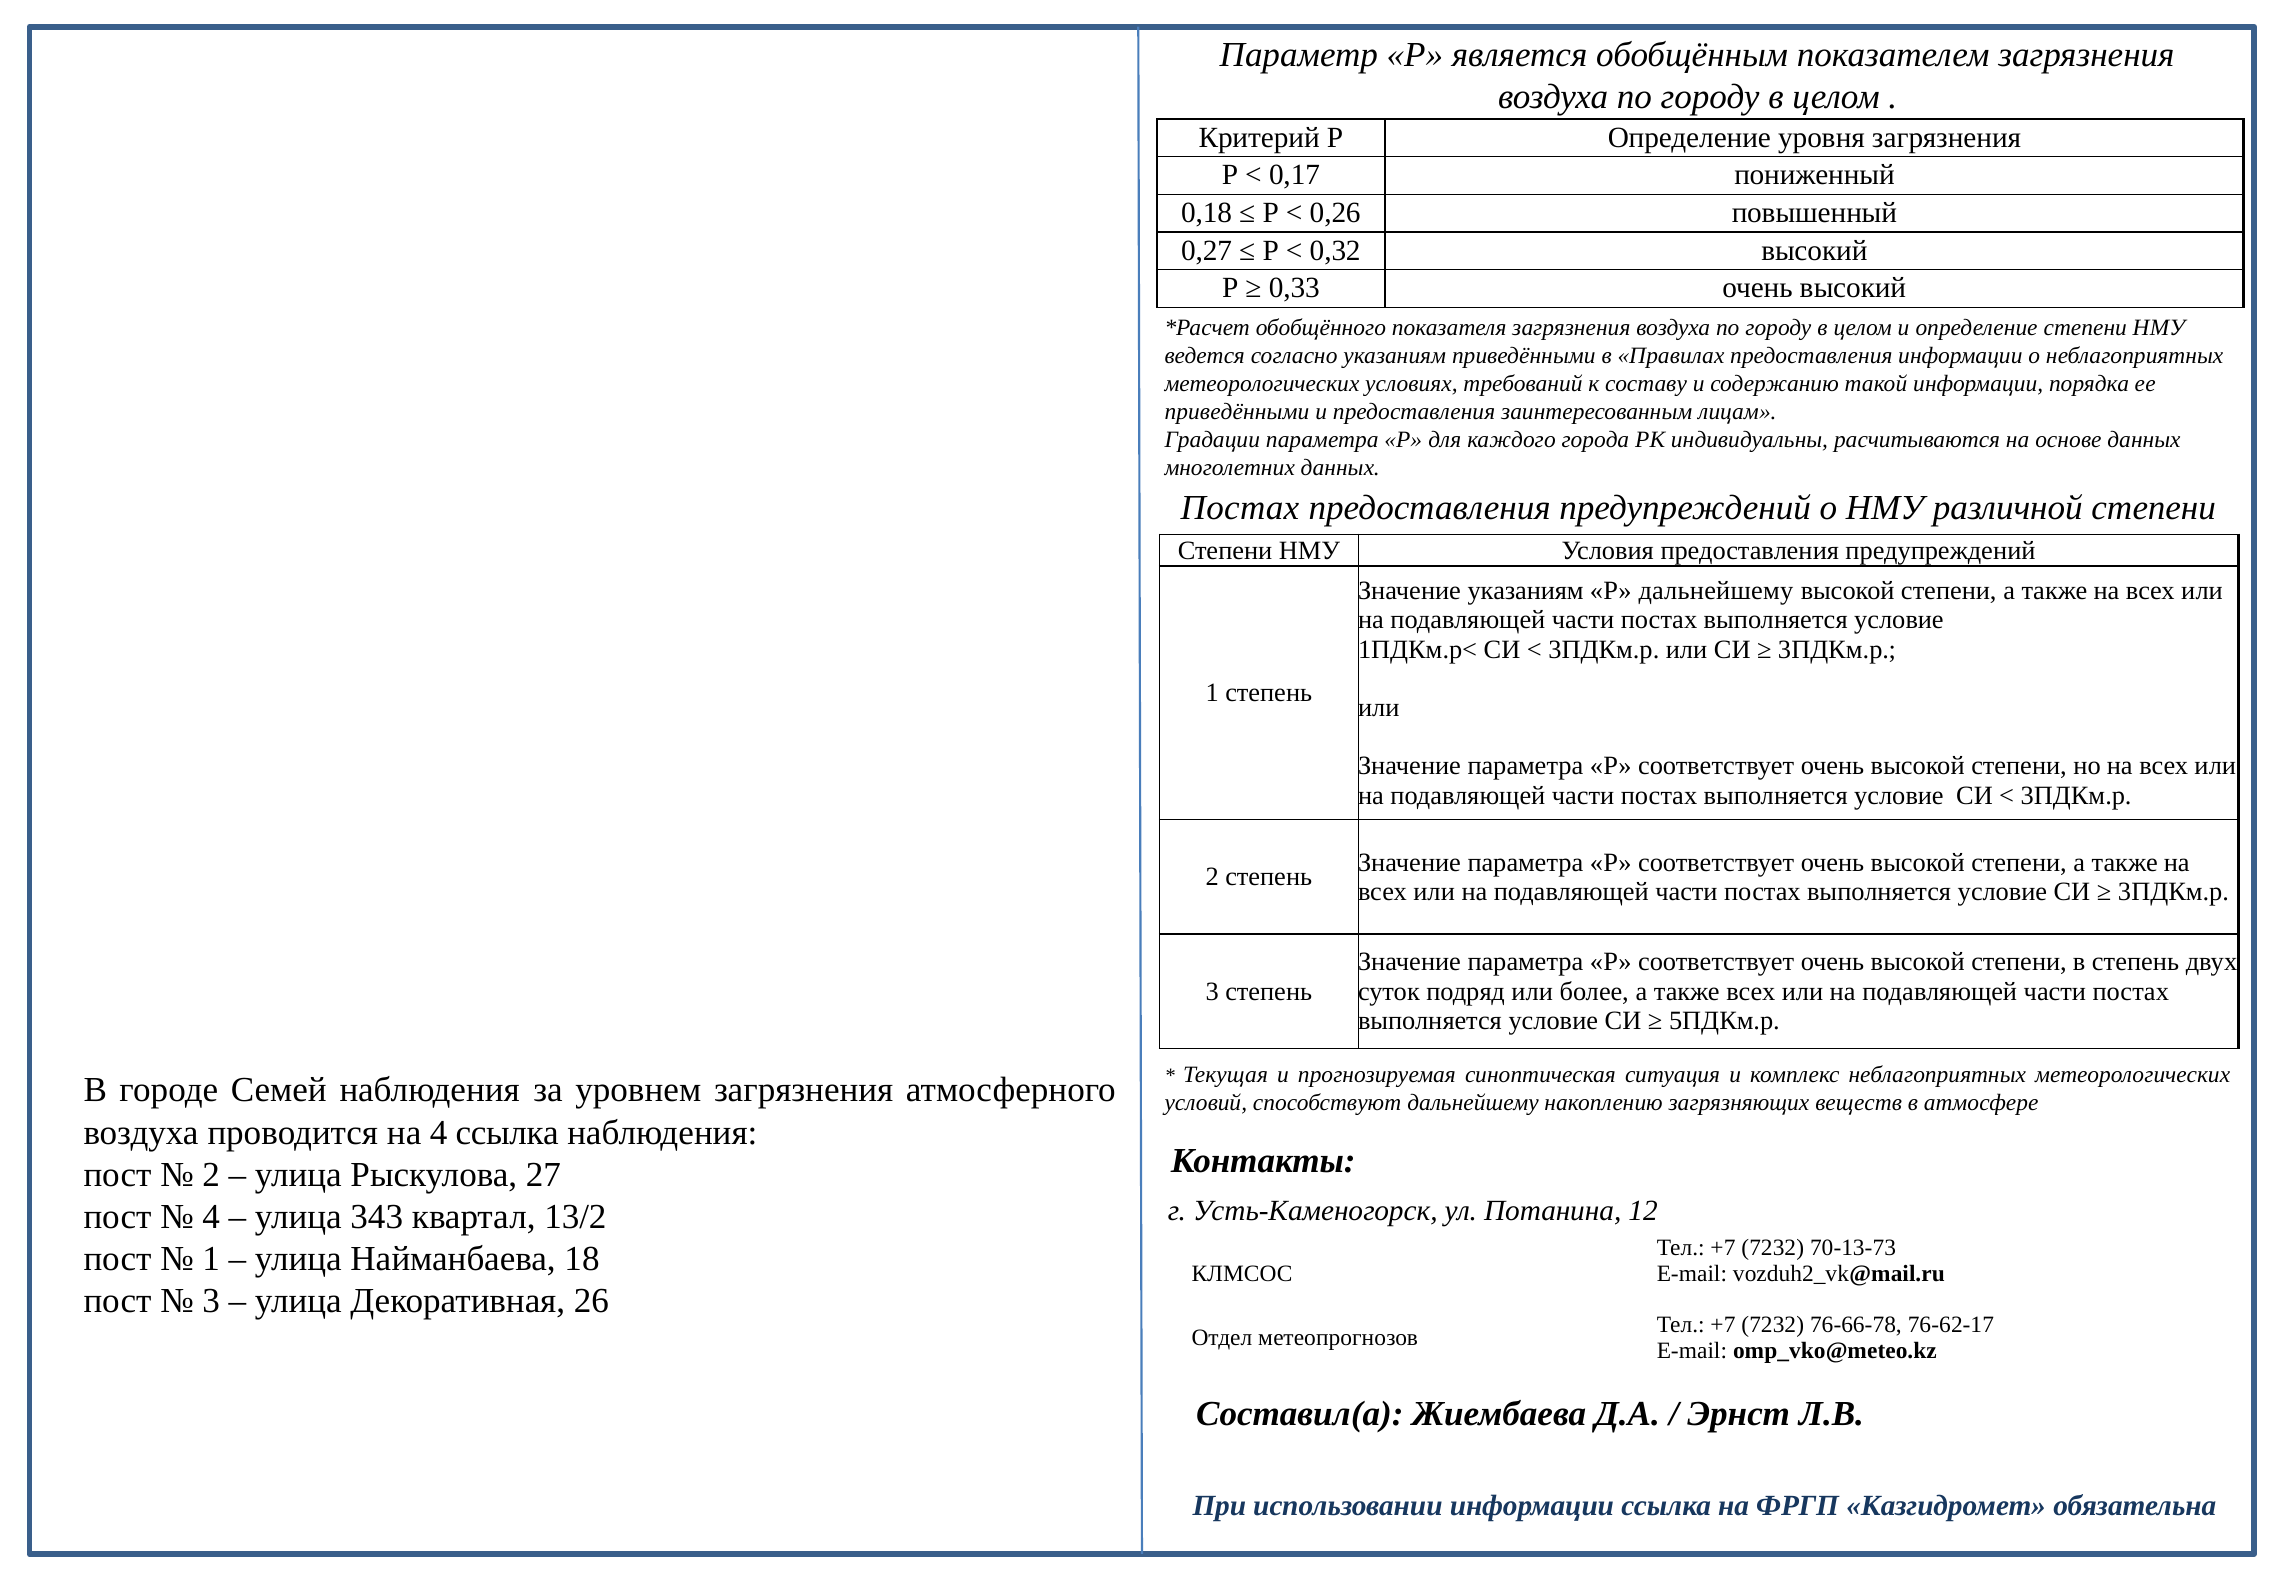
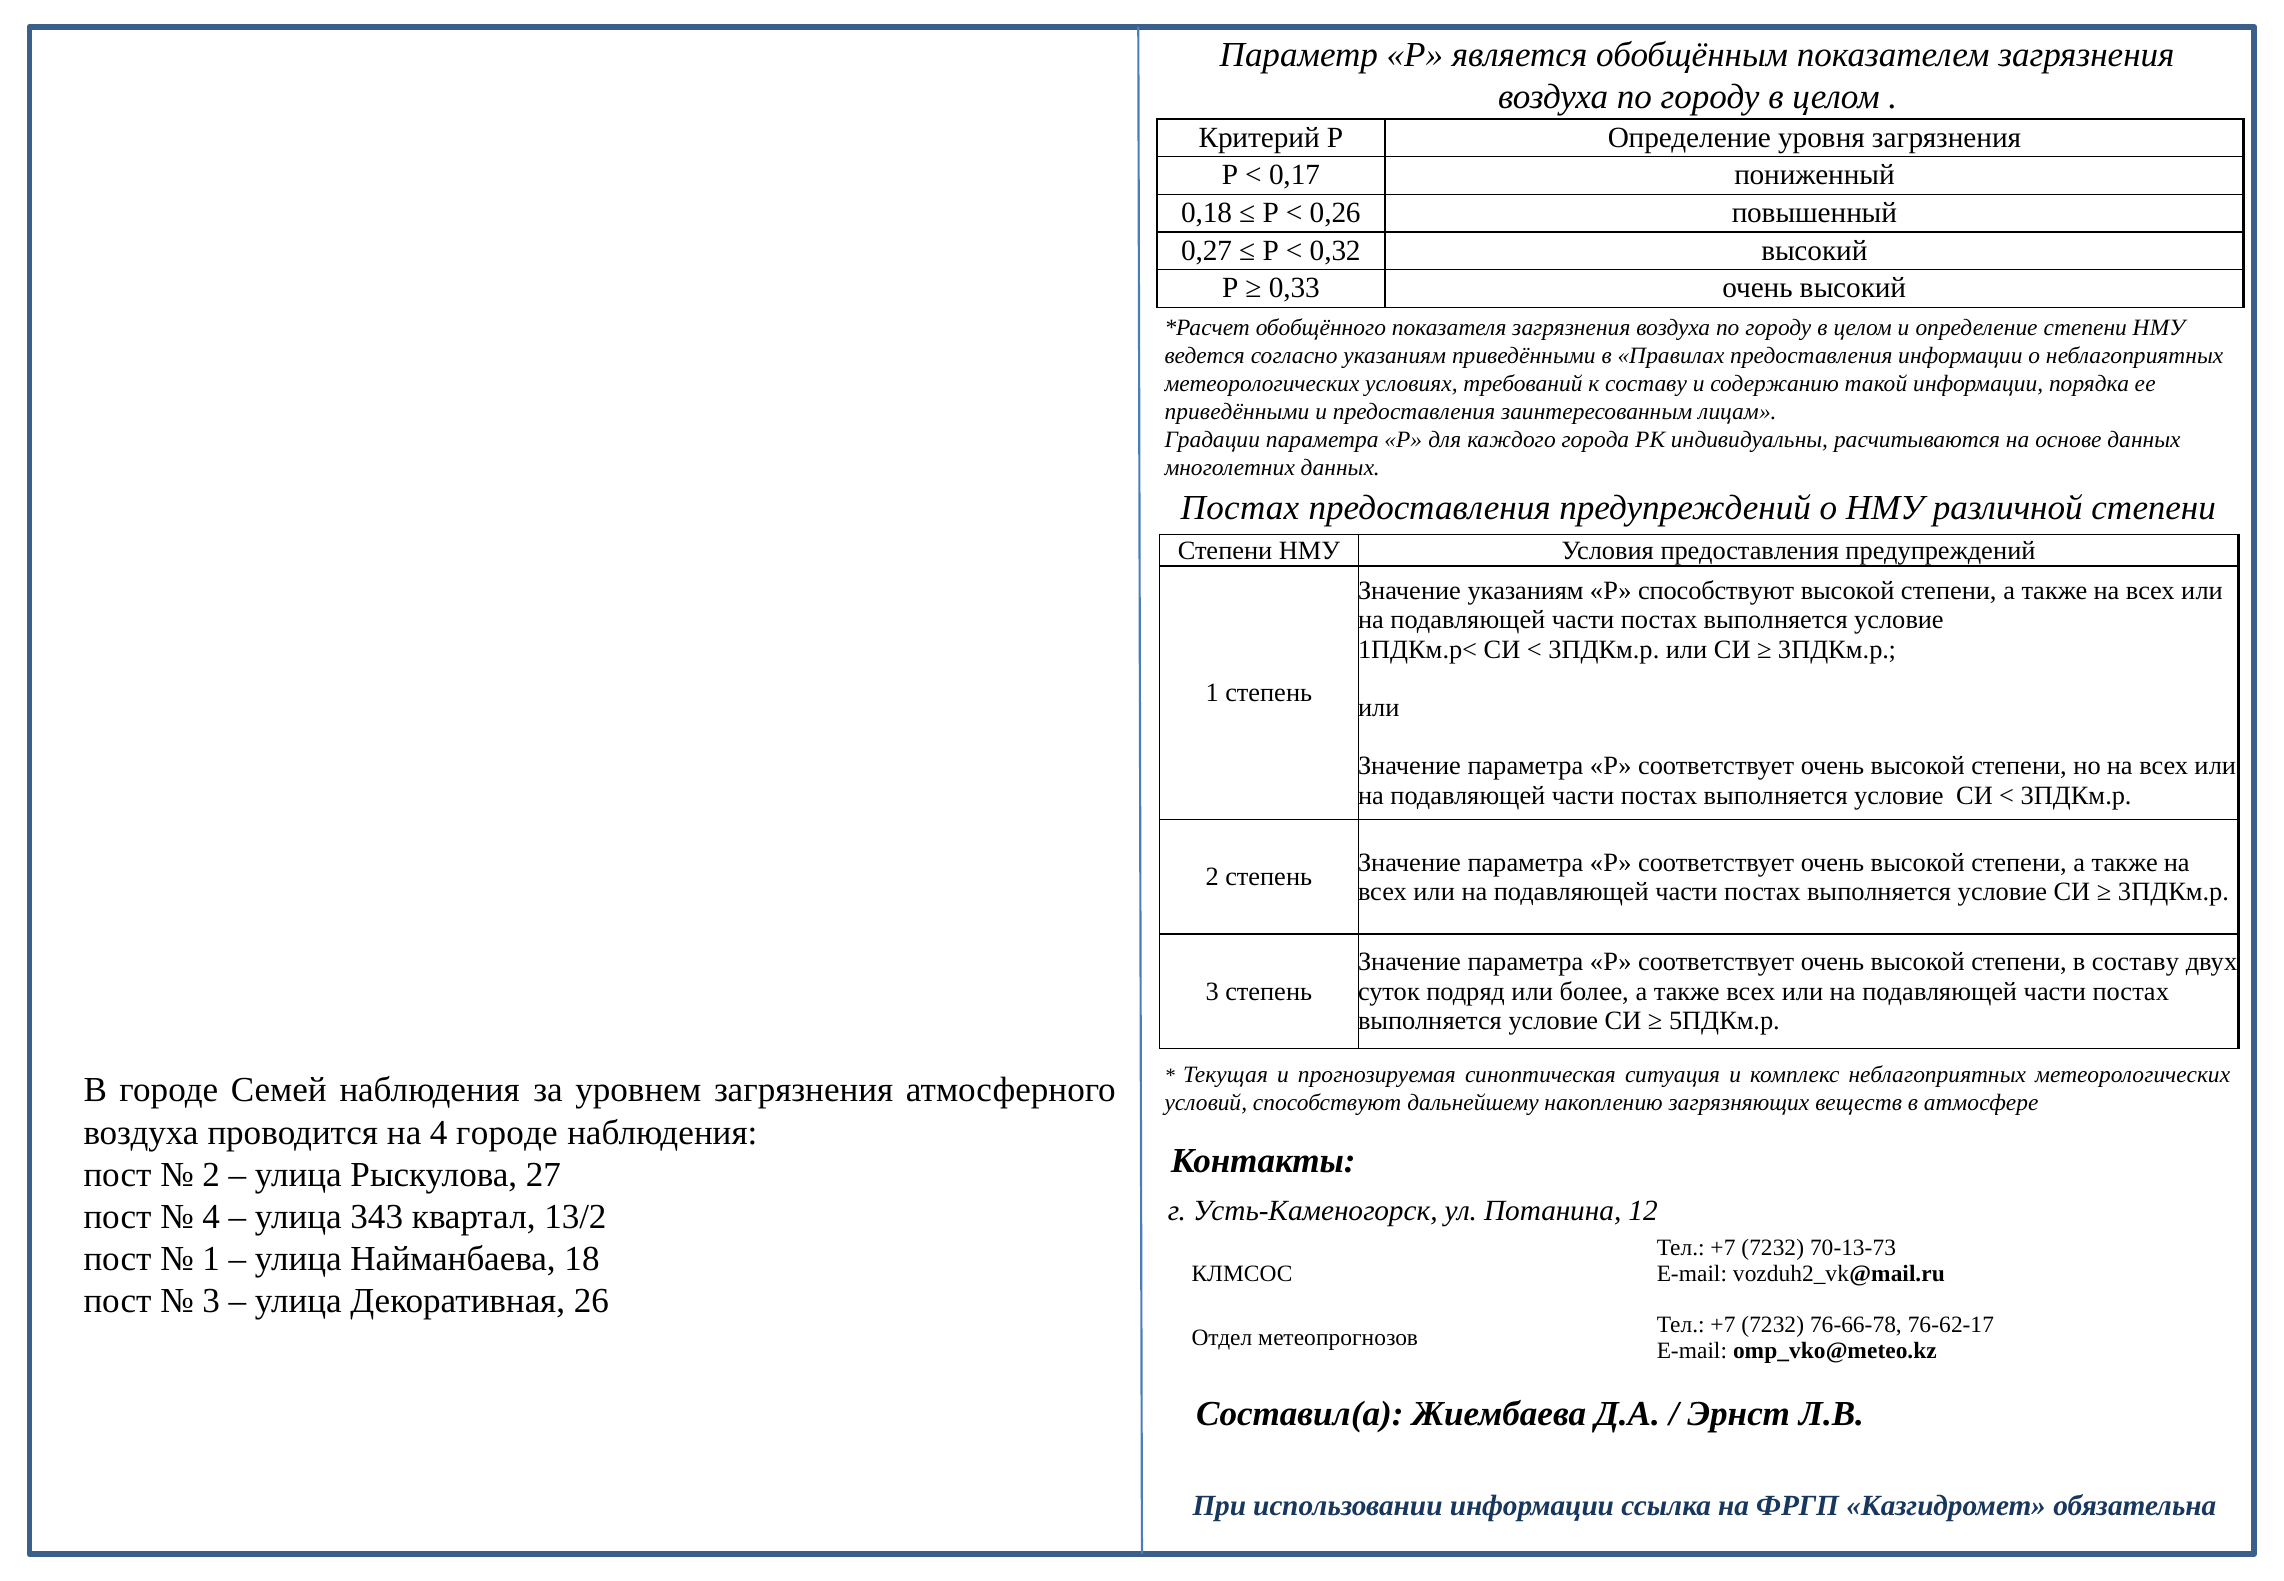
Р дальнейшему: дальнейшему -> способствуют
в степень: степень -> составу
4 ссылка: ссылка -> городе
